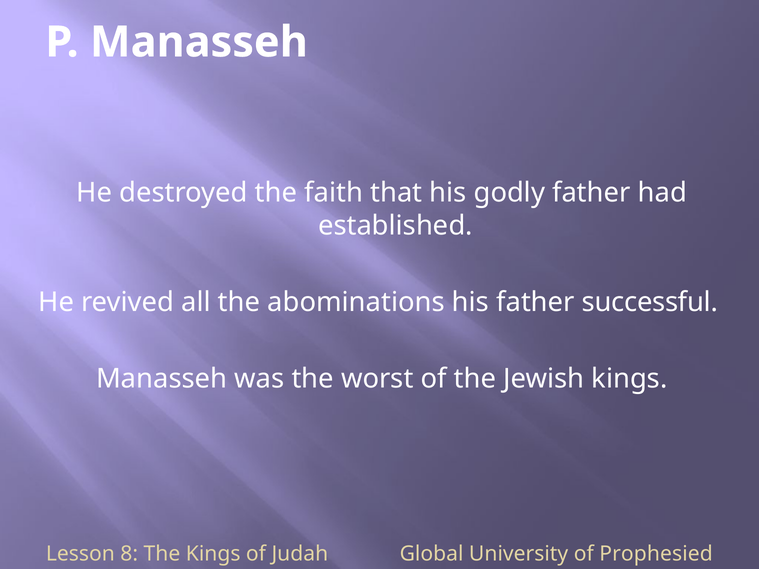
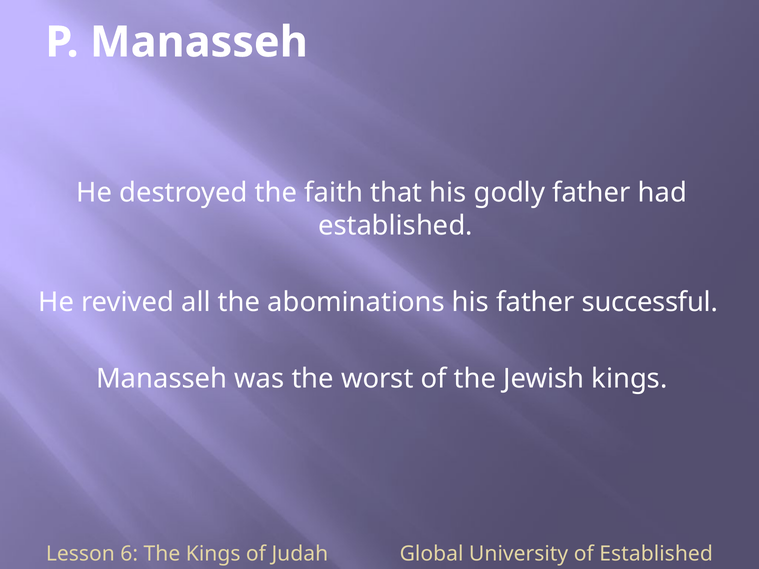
8: 8 -> 6
of Prophesied: Prophesied -> Established
